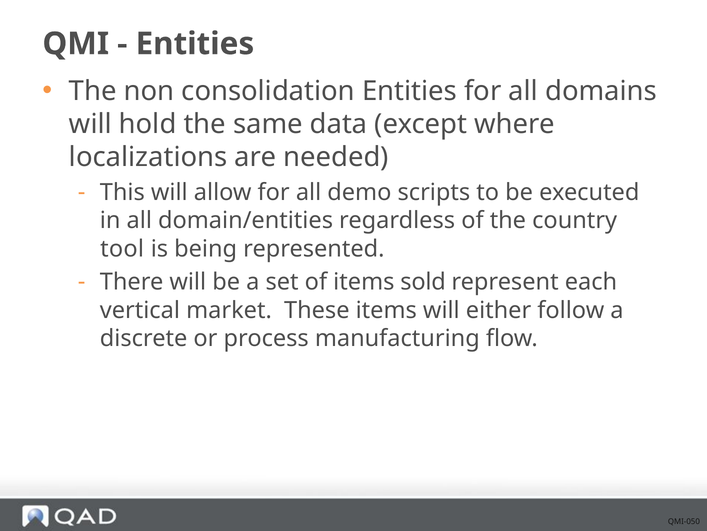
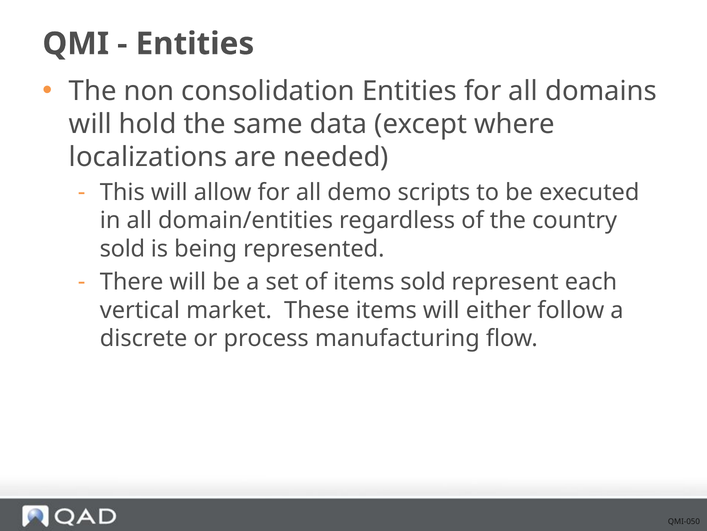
tool at (122, 249): tool -> sold
